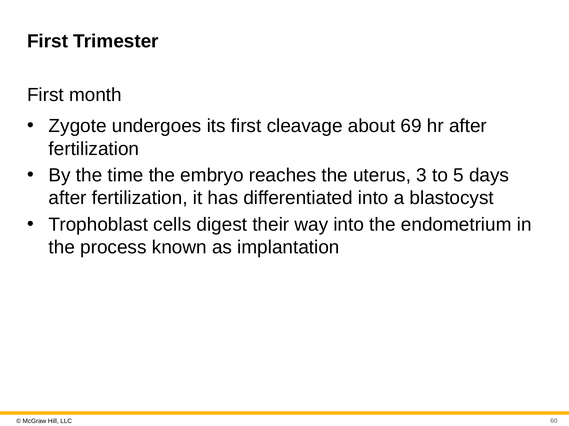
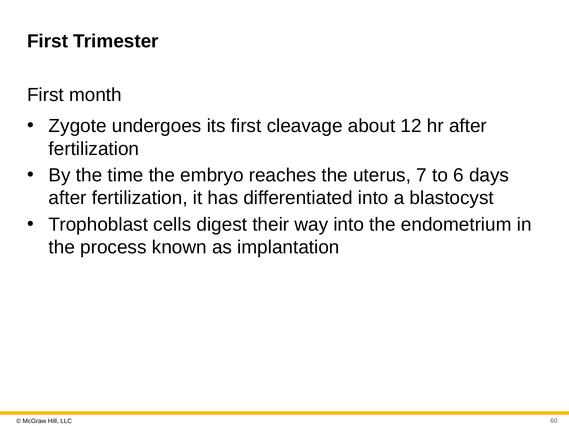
69: 69 -> 12
3: 3 -> 7
5: 5 -> 6
